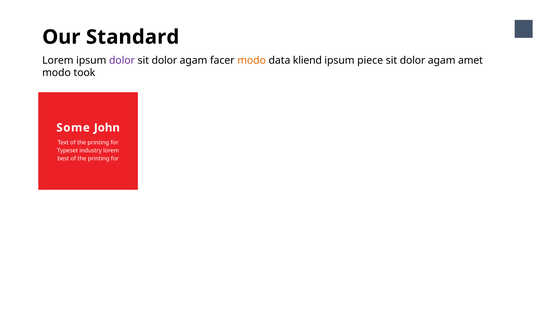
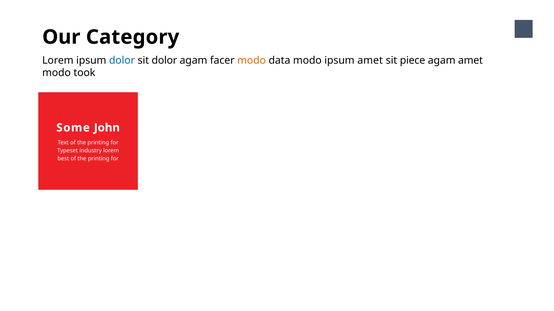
Standard: Standard -> Category
dolor at (122, 61) colour: purple -> blue
data kliend: kliend -> modo
ipsum piece: piece -> amet
dolor at (413, 61): dolor -> piece
